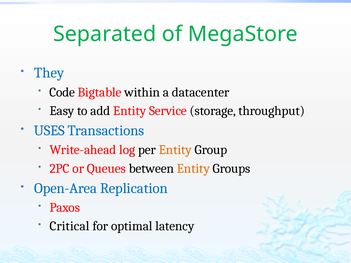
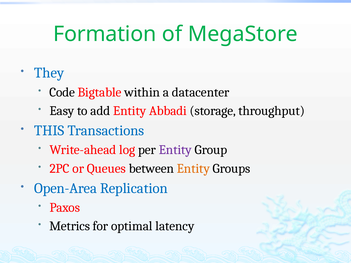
Separated: Separated -> Formation
Service: Service -> Abbadi
USES: USES -> THIS
Entity at (175, 150) colour: orange -> purple
Critical: Critical -> Metrics
